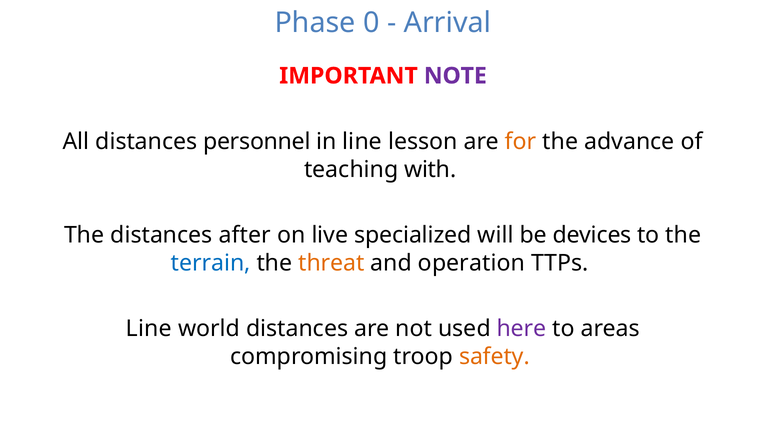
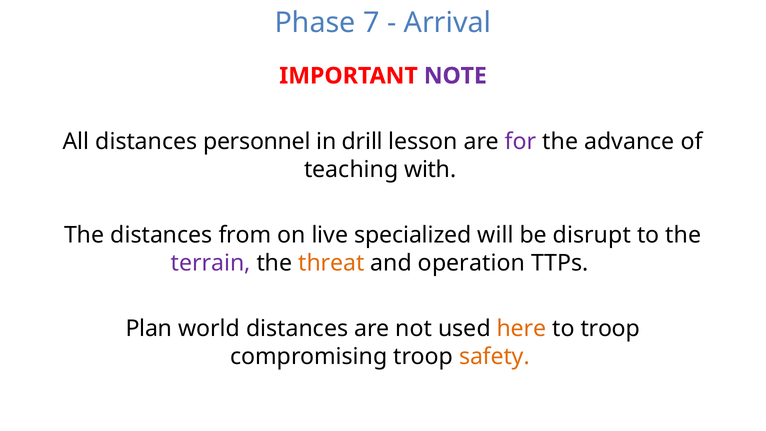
0: 0 -> 7
in line: line -> drill
for colour: orange -> purple
after: after -> from
devices: devices -> disrupt
terrain colour: blue -> purple
Line at (149, 329): Line -> Plan
here colour: purple -> orange
to areas: areas -> troop
